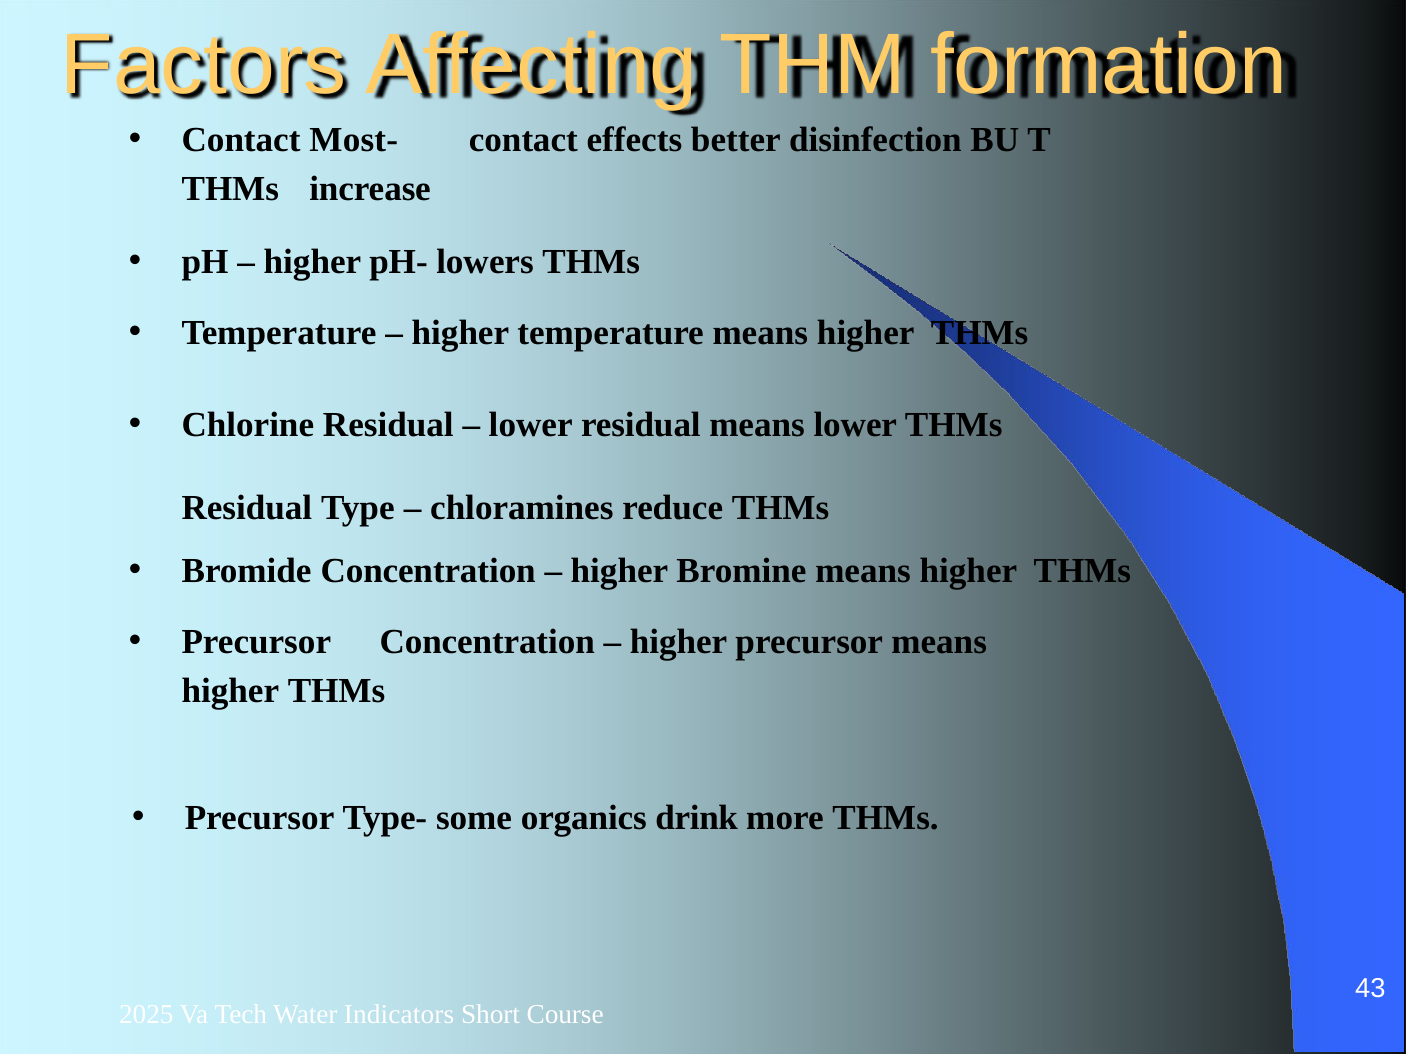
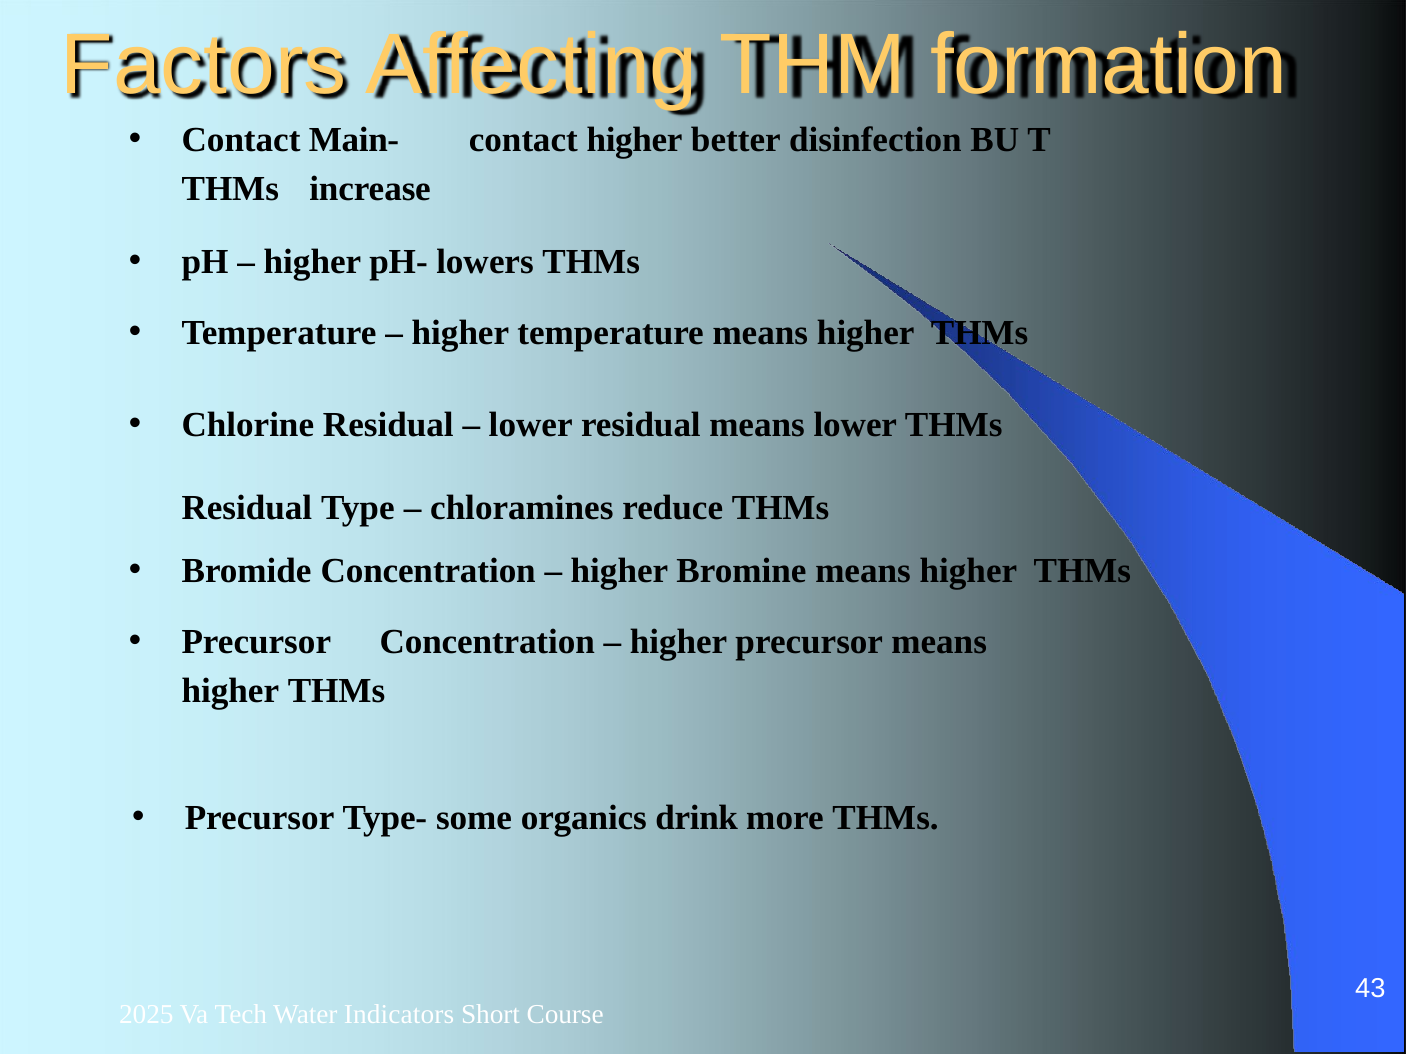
Most-: Most- -> Main-
contact effects: effects -> higher
